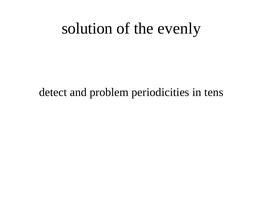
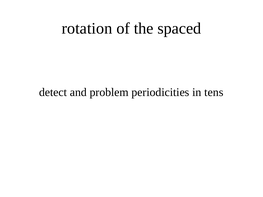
solution: solution -> rotation
evenly: evenly -> spaced
